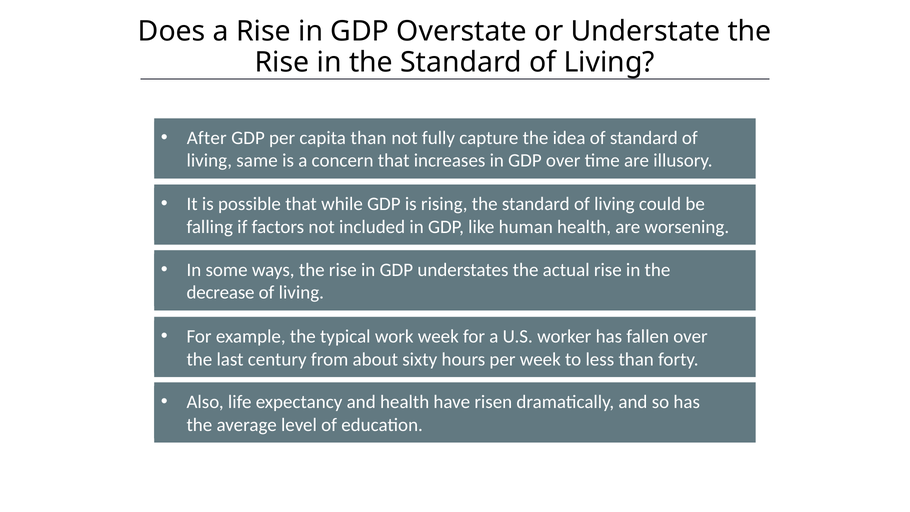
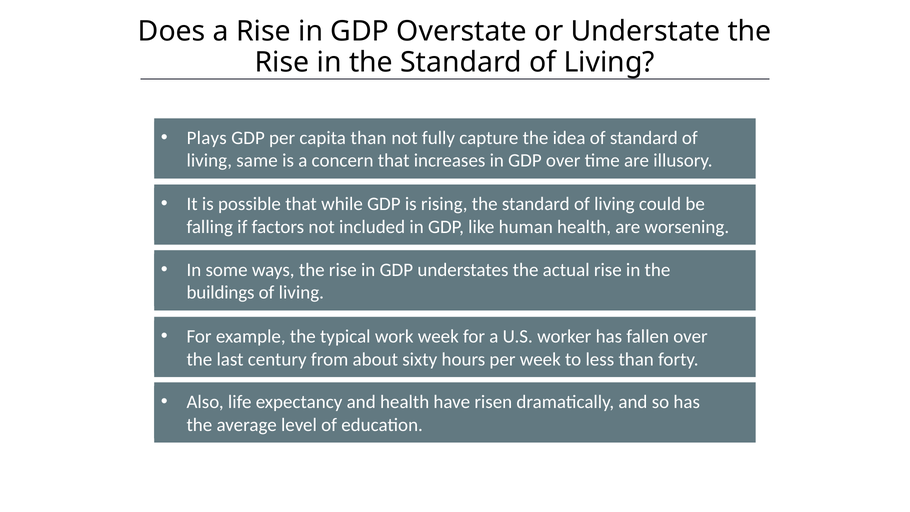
After: After -> Plays
decrease: decrease -> buildings
